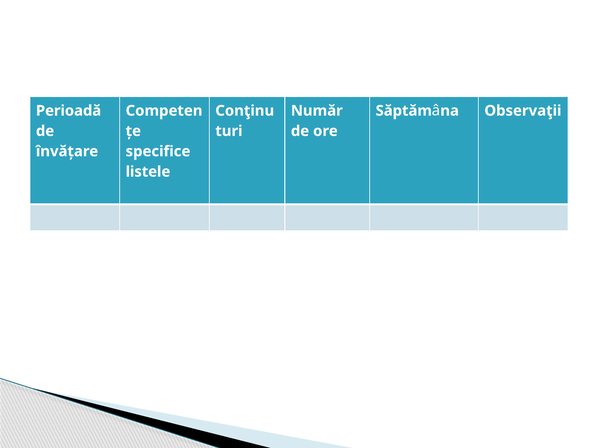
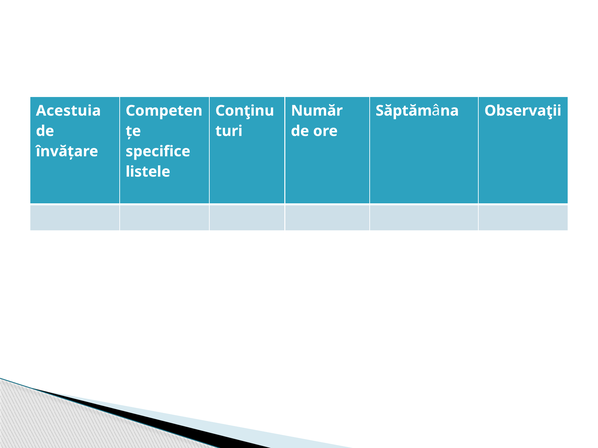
Perioadă: Perioadă -> Acestuia
